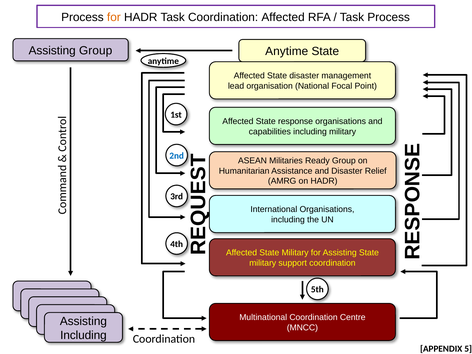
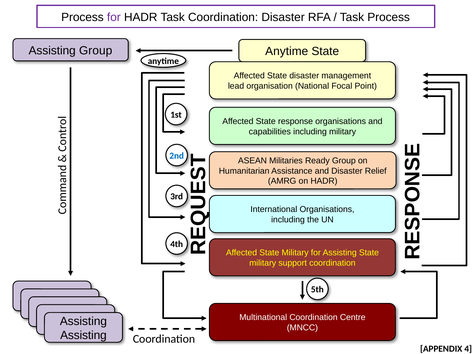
for at (114, 17) colour: orange -> purple
Coordination Affected: Affected -> Disaster
Including at (83, 335): Including -> Assisting
5: 5 -> 4
